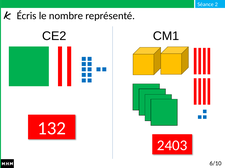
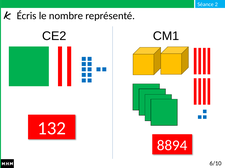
2403: 2403 -> 8894
